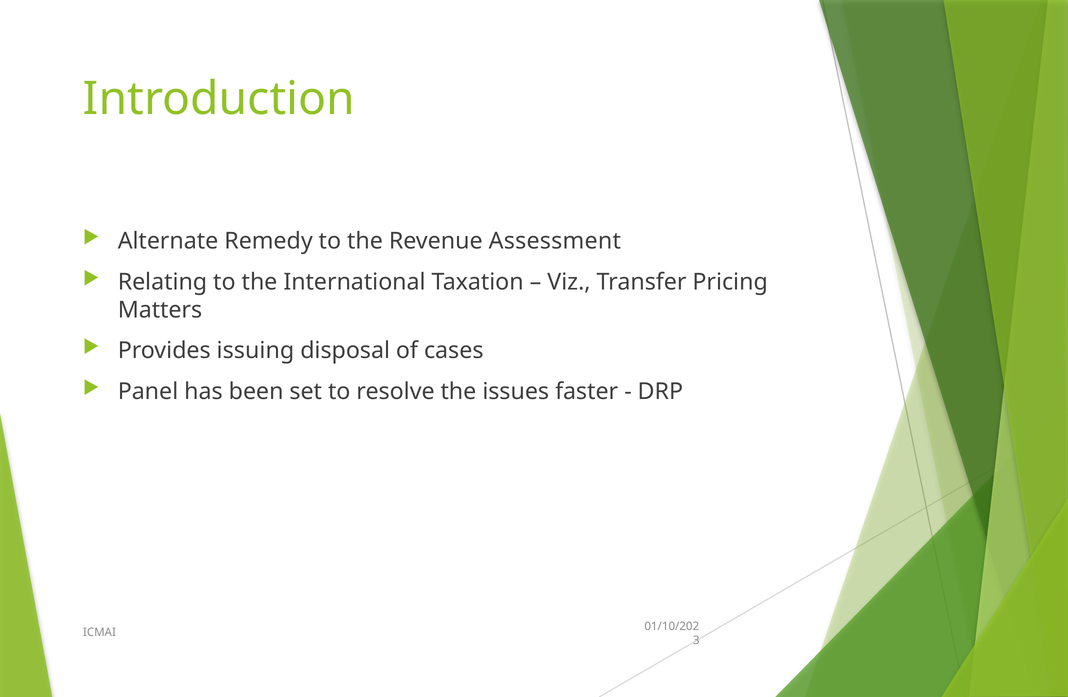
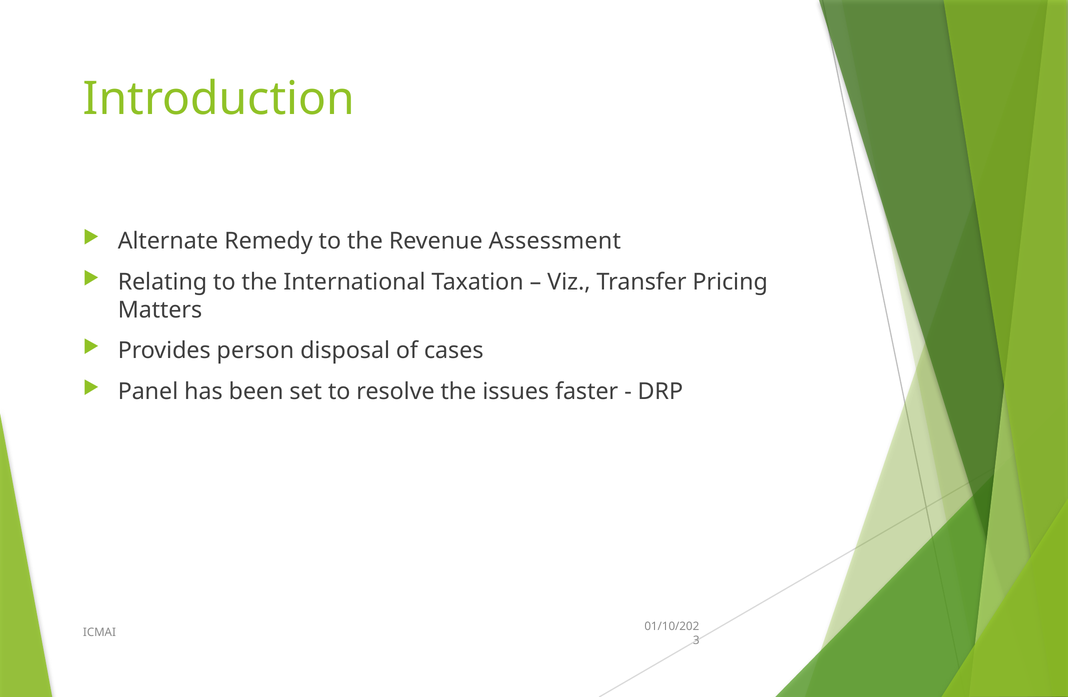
issuing: issuing -> person
